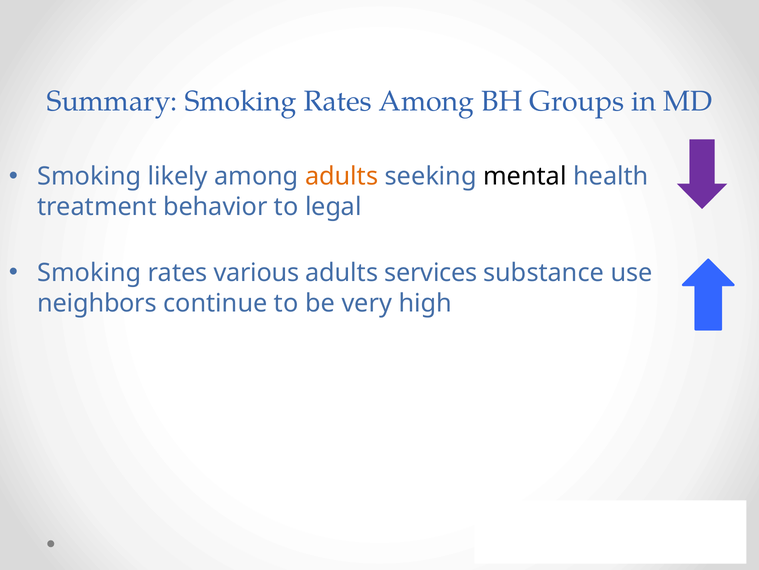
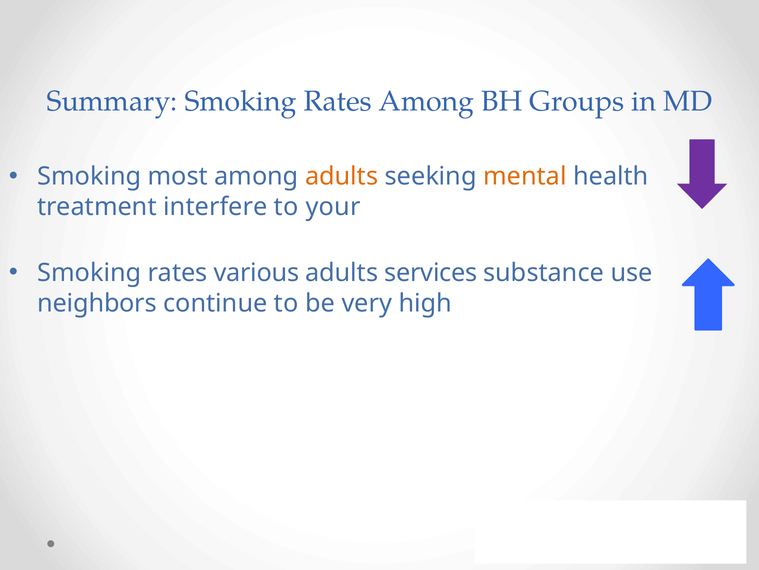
likely: likely -> most
mental colour: black -> orange
behavior: behavior -> interfere
legal: legal -> your
